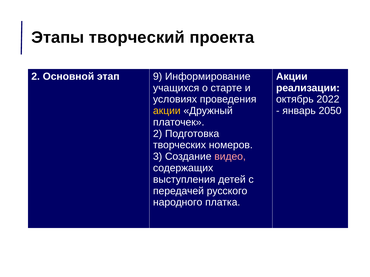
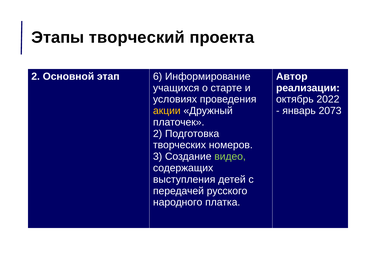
9: 9 -> 6
Акции at (292, 77): Акции -> Автор
2050: 2050 -> 2073
видео colour: pink -> light green
